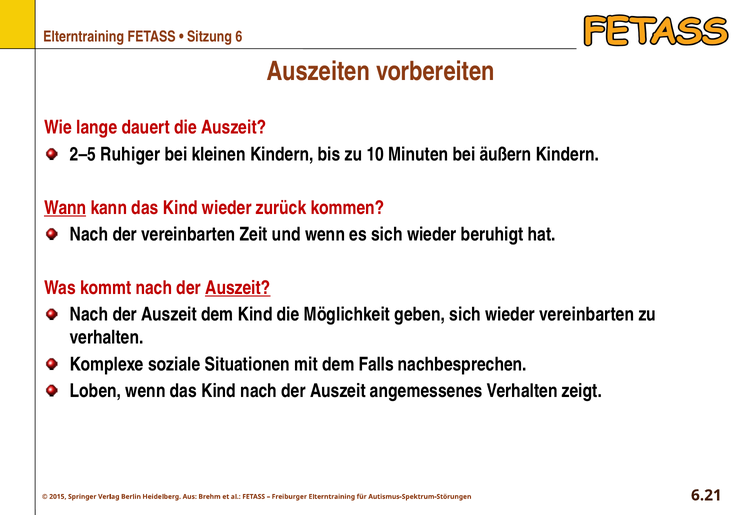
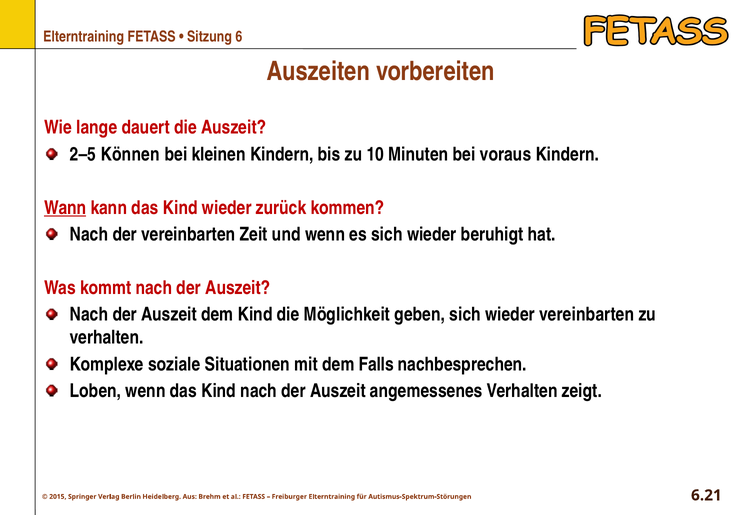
Ruhiger: Ruhiger -> Können
äußern: äußern -> voraus
Auszeit at (238, 288) underline: present -> none
